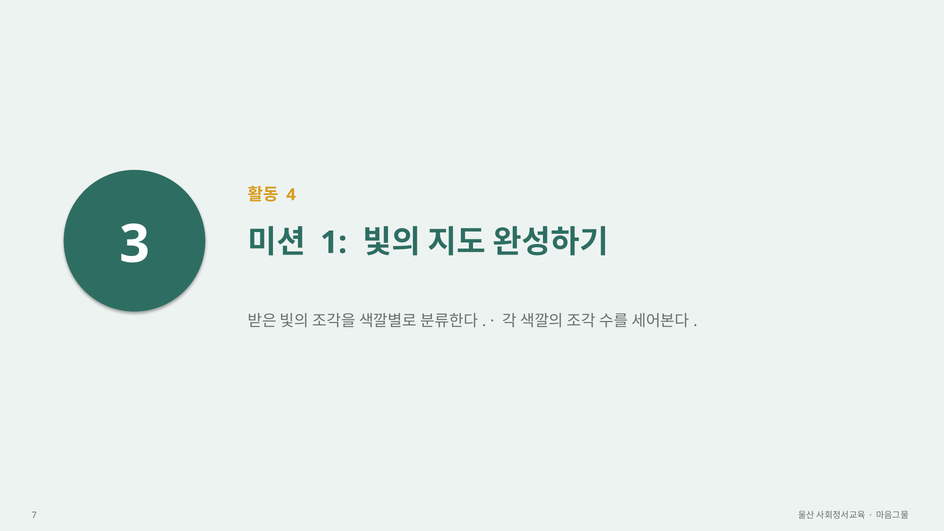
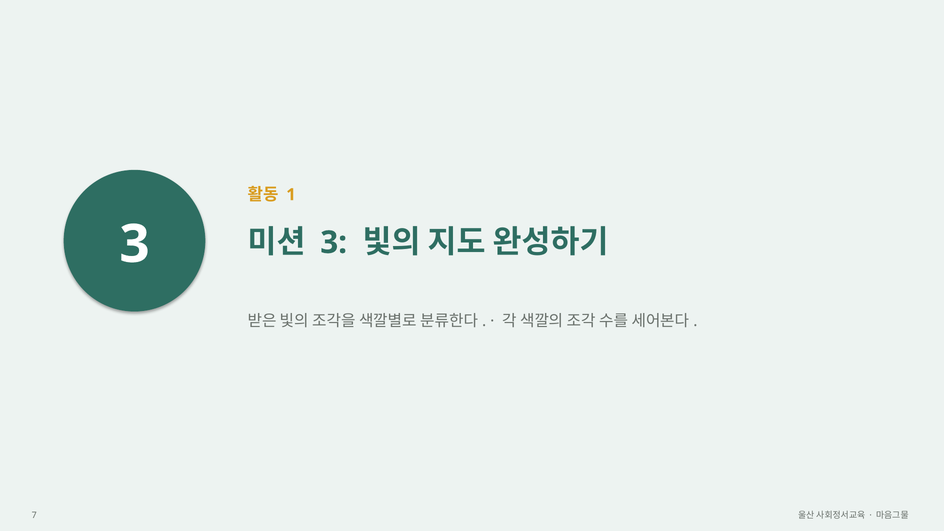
4: 4 -> 1
1 at (334, 243): 1 -> 3
